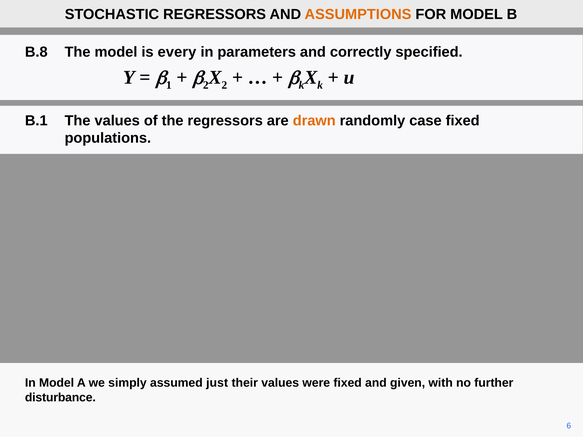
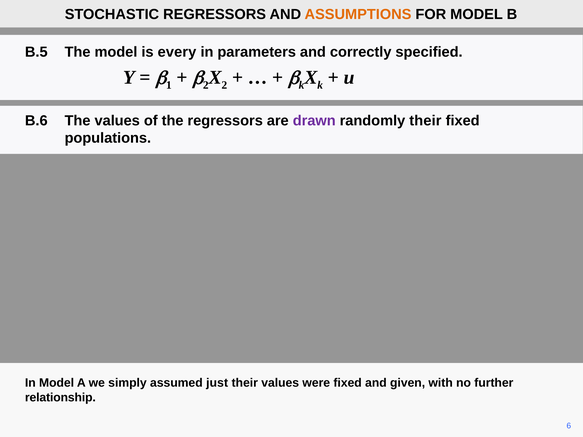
B.8: B.8 -> B.5
B.1: B.1 -> B.6
drawn colour: orange -> purple
randomly case: case -> their
disturbance: disturbance -> relationship
